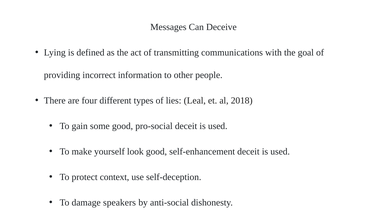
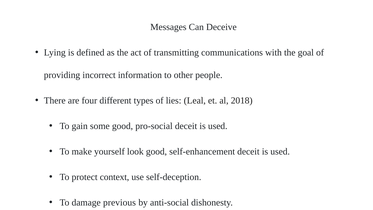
speakers: speakers -> previous
